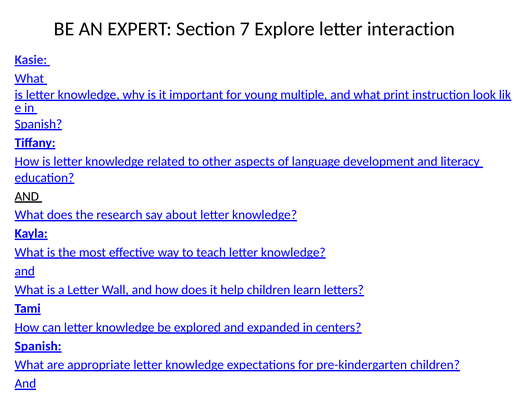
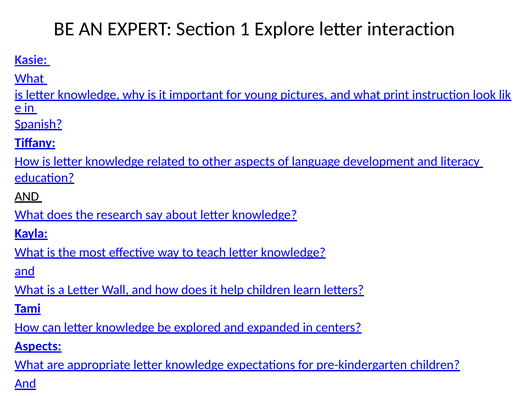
7: 7 -> 1
multiple: multiple -> pictures
Spanish at (38, 347): Spanish -> Aspects
